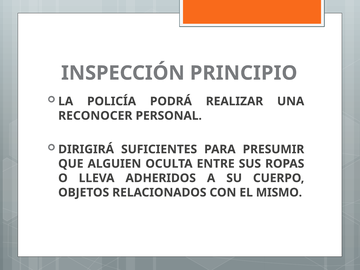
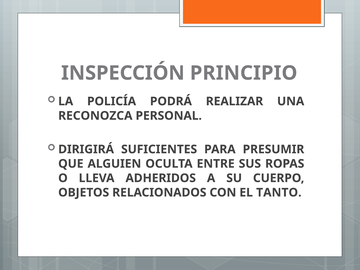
RECONOCER: RECONOCER -> RECONOZCA
MISMO: MISMO -> TANTO
